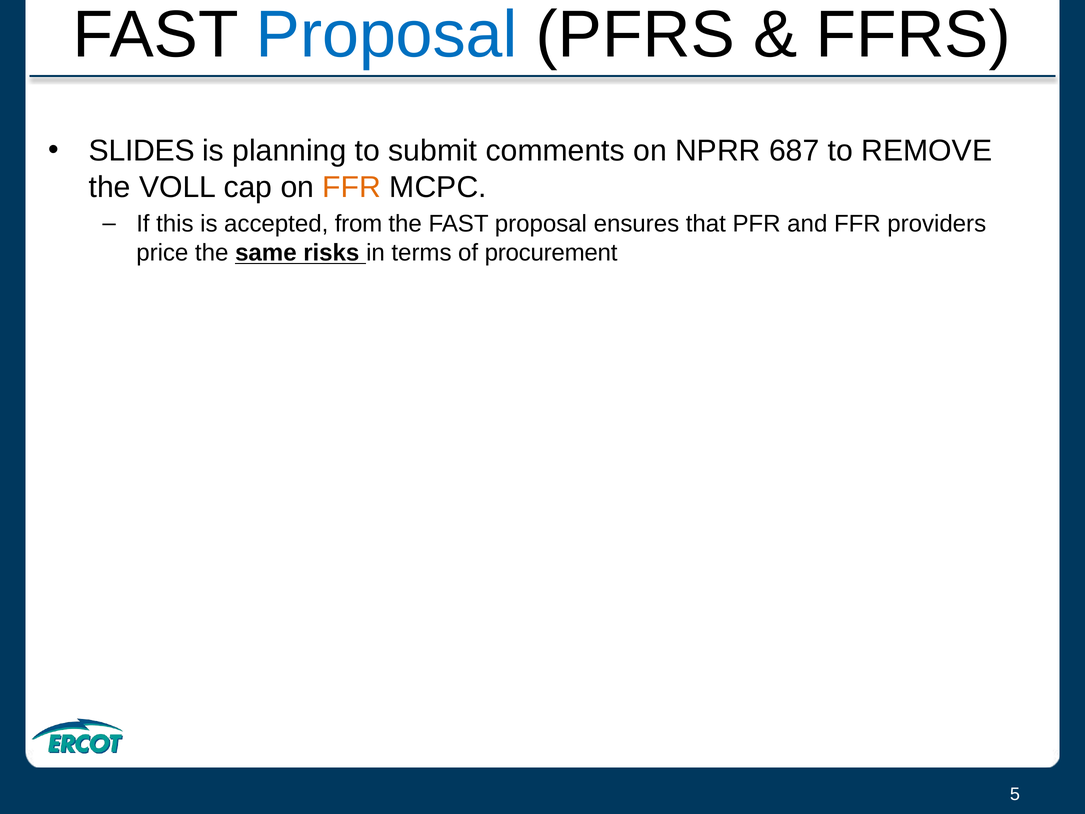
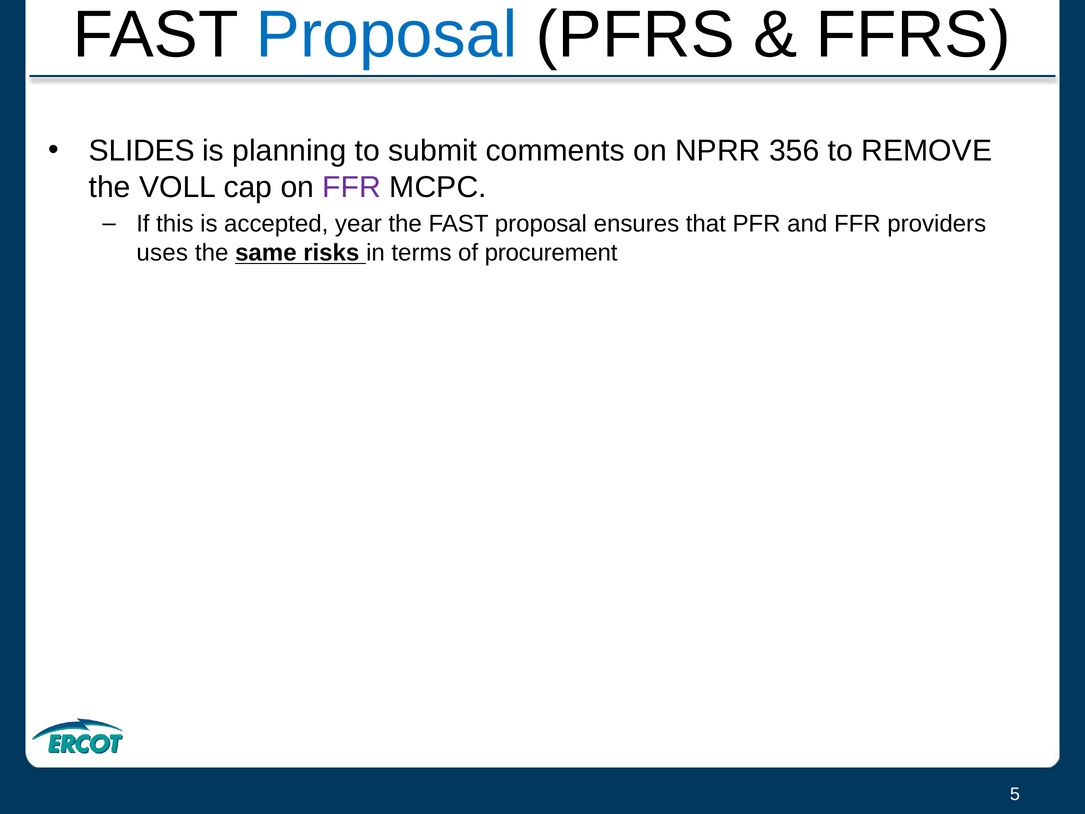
687: 687 -> 356
FFR at (352, 187) colour: orange -> purple
from: from -> year
price: price -> uses
